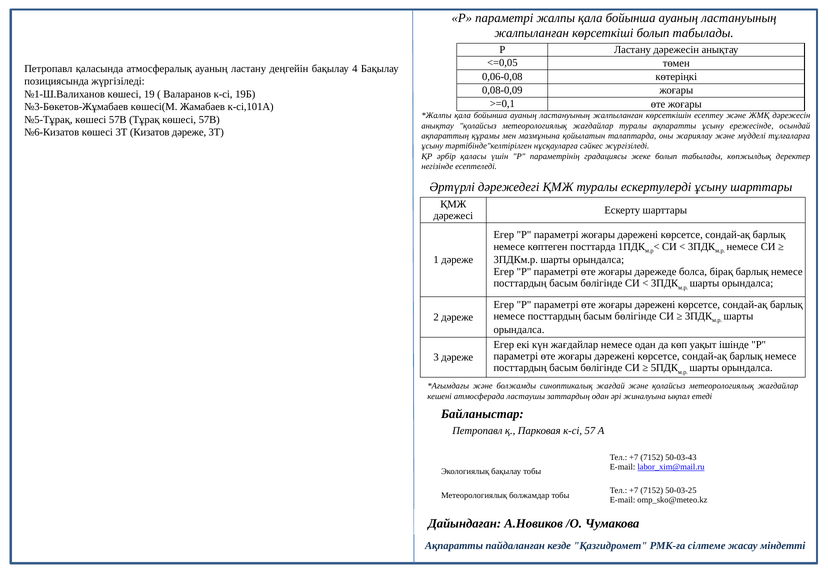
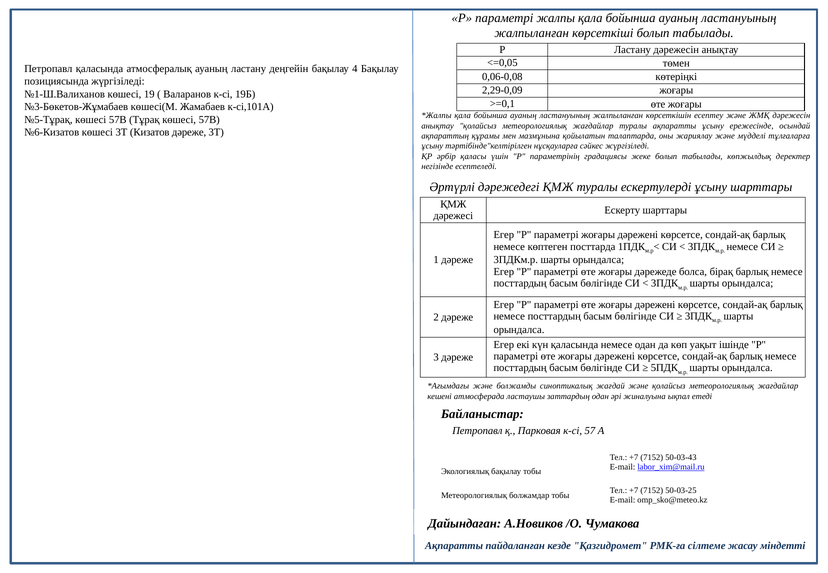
0,08-0,09: 0,08-0,09 -> 2,29-0,09
күн жағдайлар: жағдайлар -> қаласында
